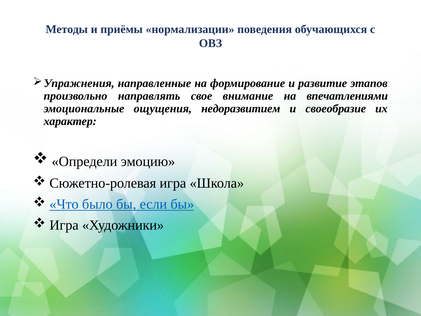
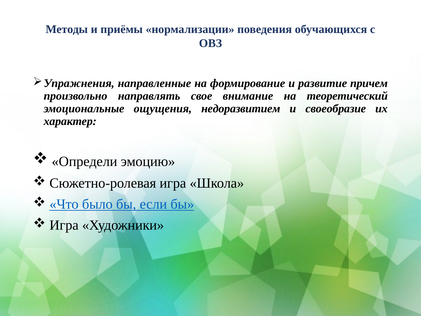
этапов: этапов -> причем
впечатлениями: впечатлениями -> теоретический
